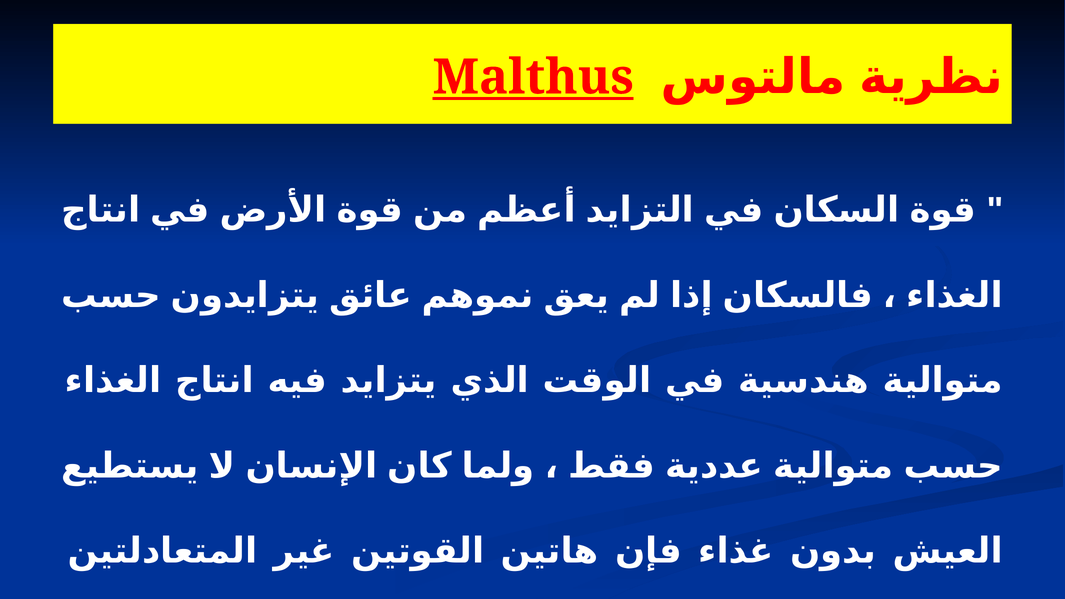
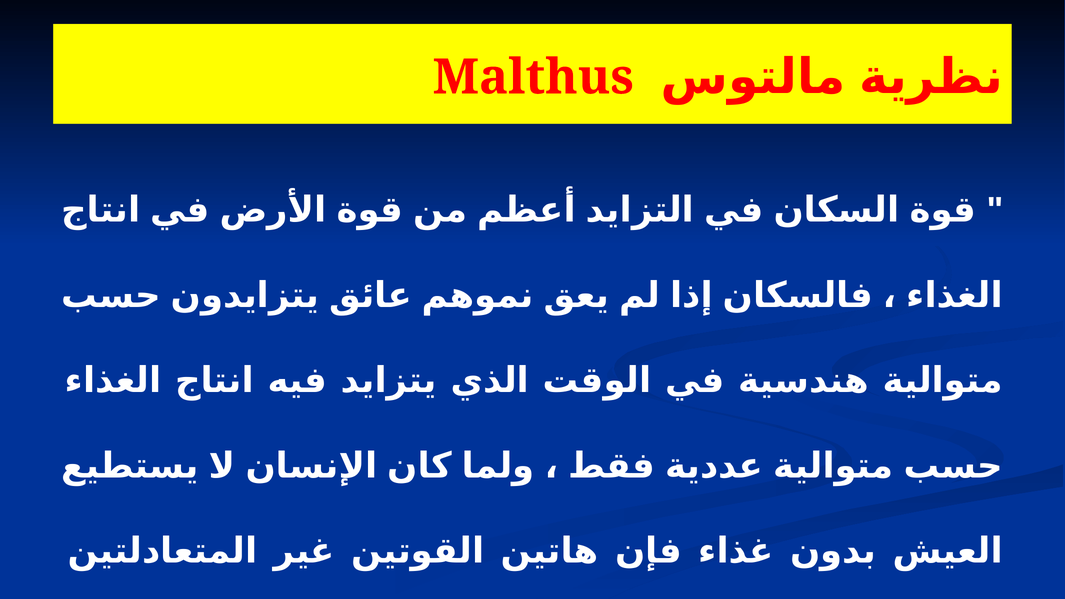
Malthus underline: present -> none
